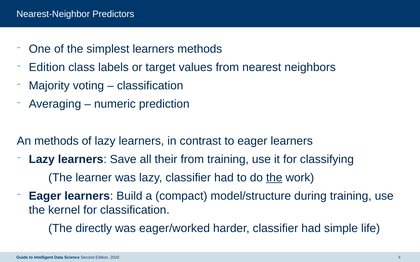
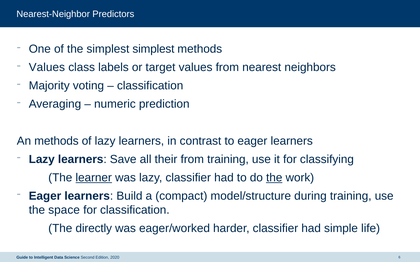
simplest learners: learners -> simplest
Edition at (47, 68): Edition -> Values
learner underline: none -> present
kernel: kernel -> space
